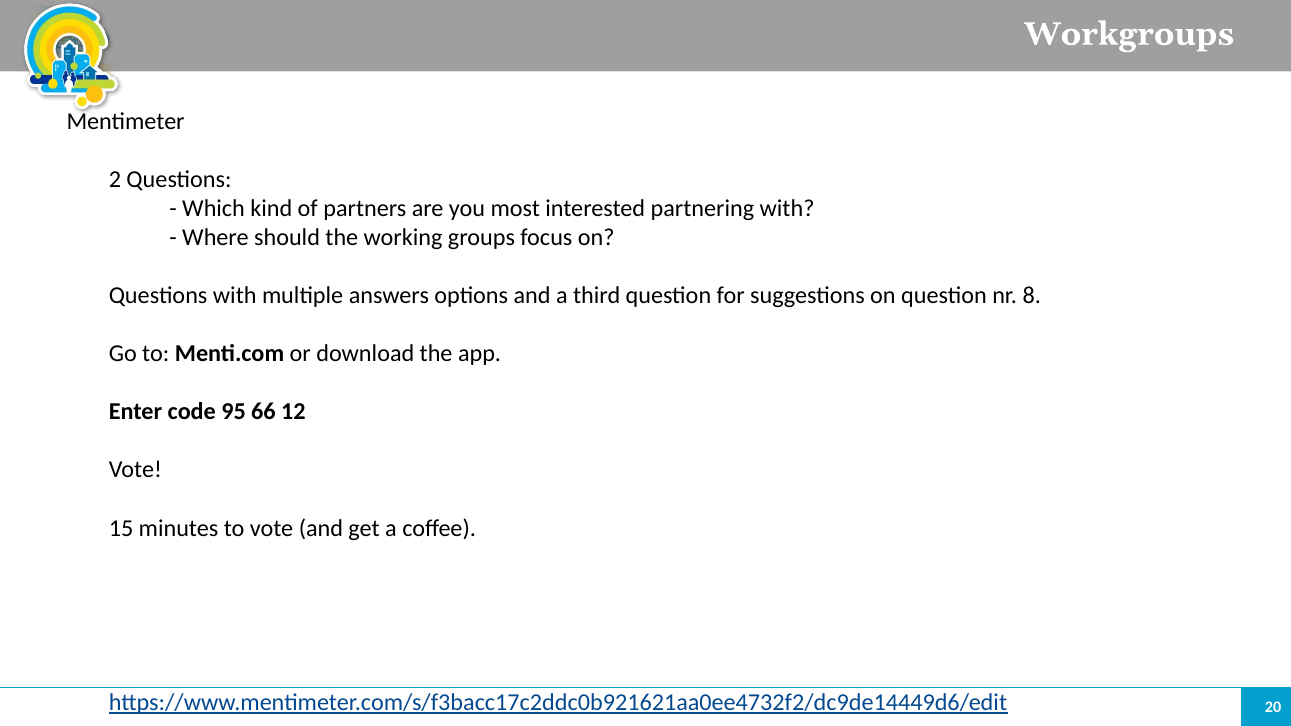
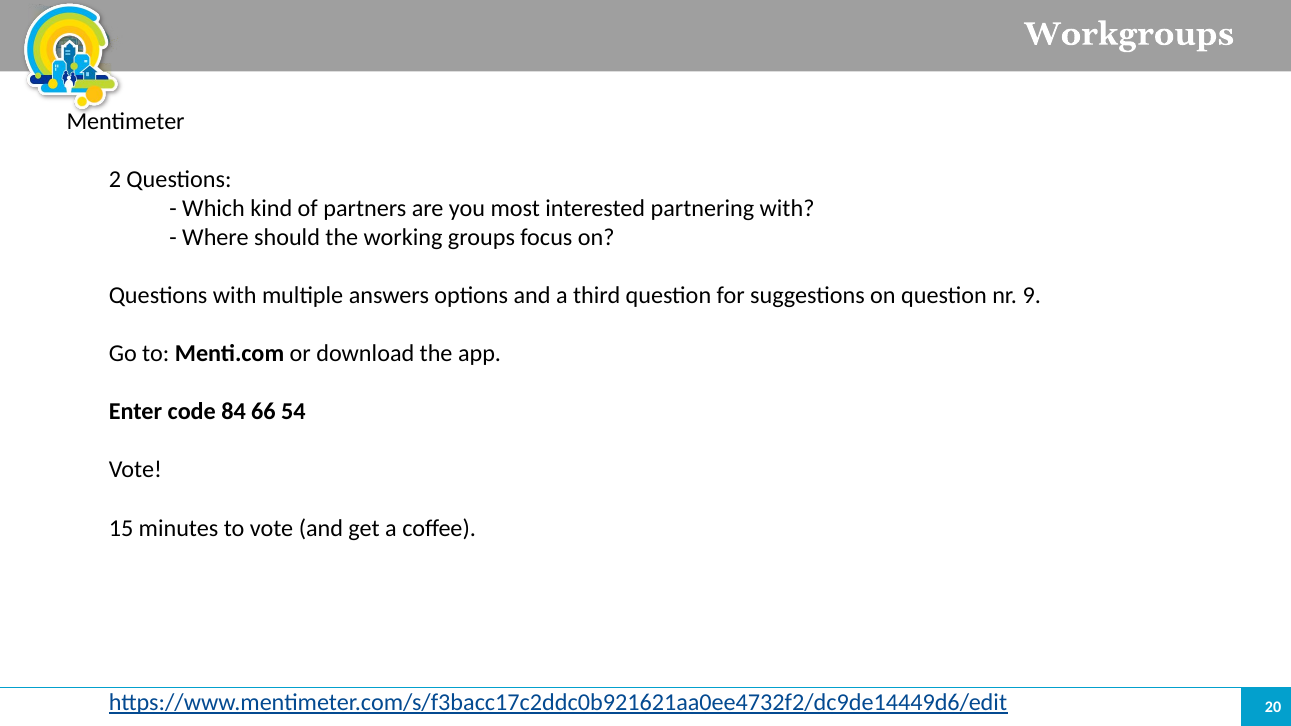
8: 8 -> 9
95: 95 -> 84
12: 12 -> 54
